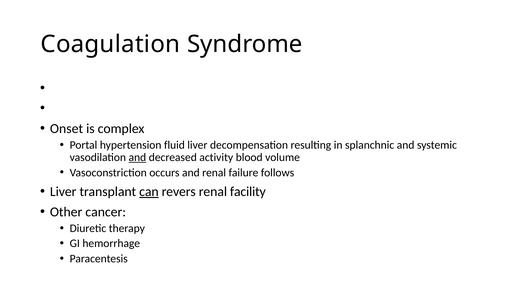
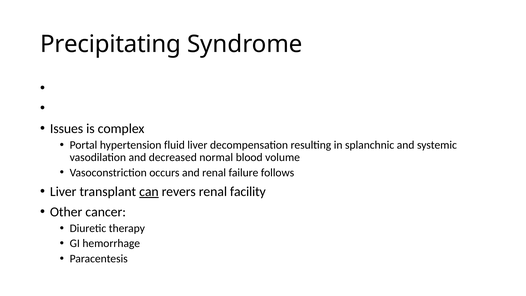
Coagulation: Coagulation -> Precipitating
Onset: Onset -> Issues
and at (137, 157) underline: present -> none
activity: activity -> normal
